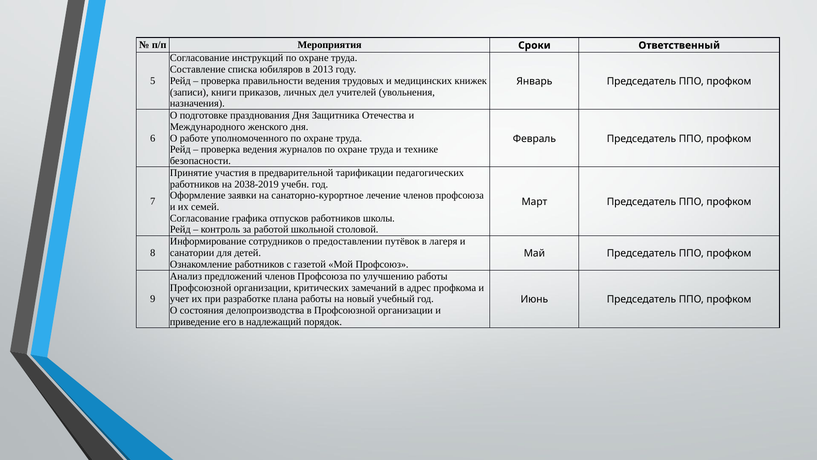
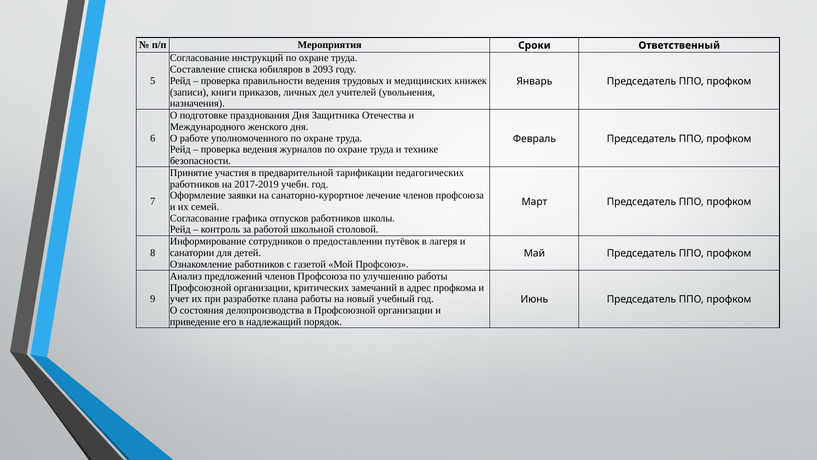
2013: 2013 -> 2093
2038-2019: 2038-2019 -> 2017-2019
